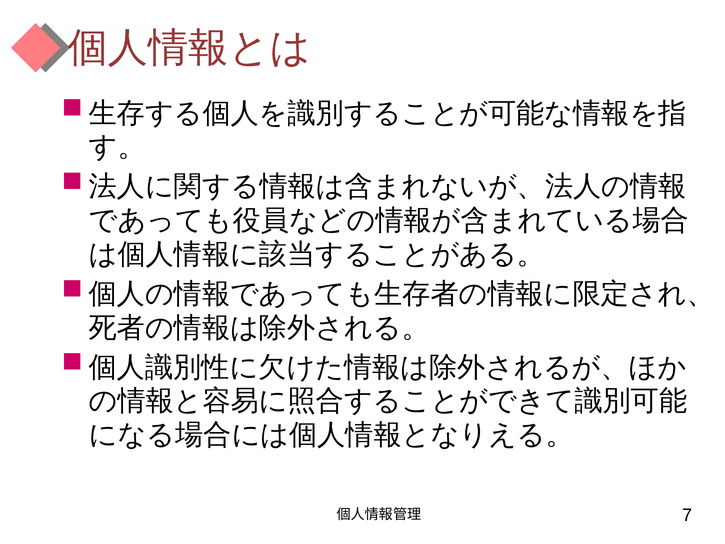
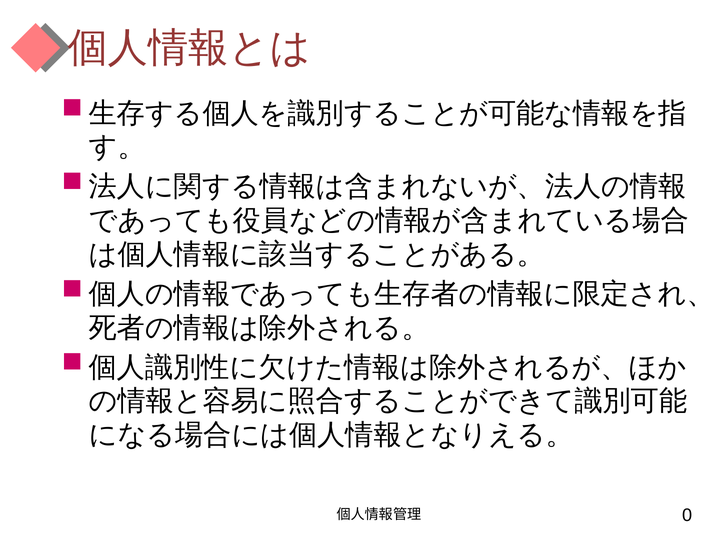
7: 7 -> 0
